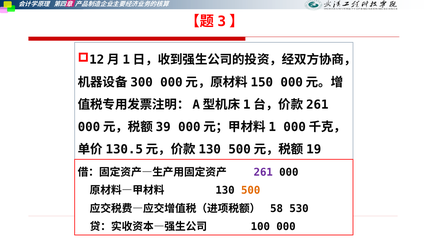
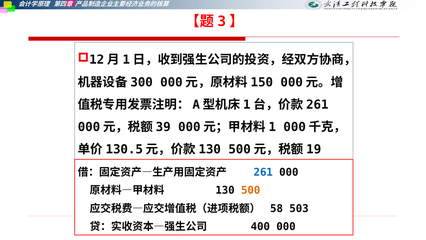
261 colour: purple -> blue
530: 530 -> 503
100: 100 -> 400
